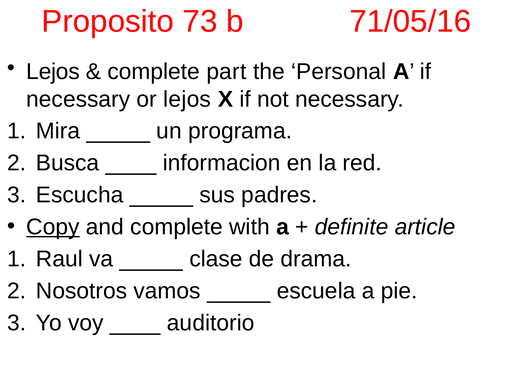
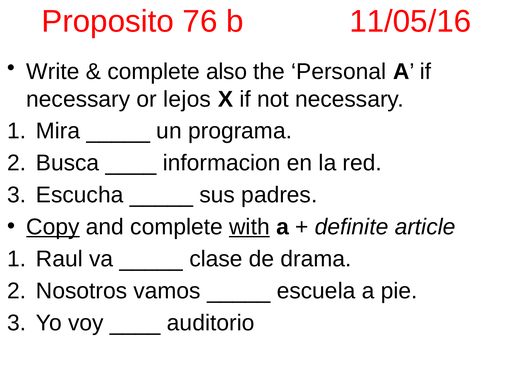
73: 73 -> 76
71/05/16: 71/05/16 -> 11/05/16
Lejos at (53, 72): Lejos -> Write
part: part -> also
with underline: none -> present
